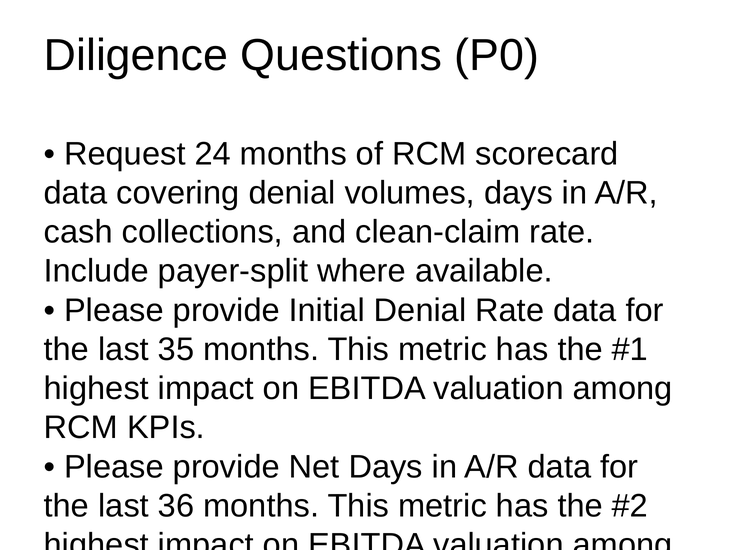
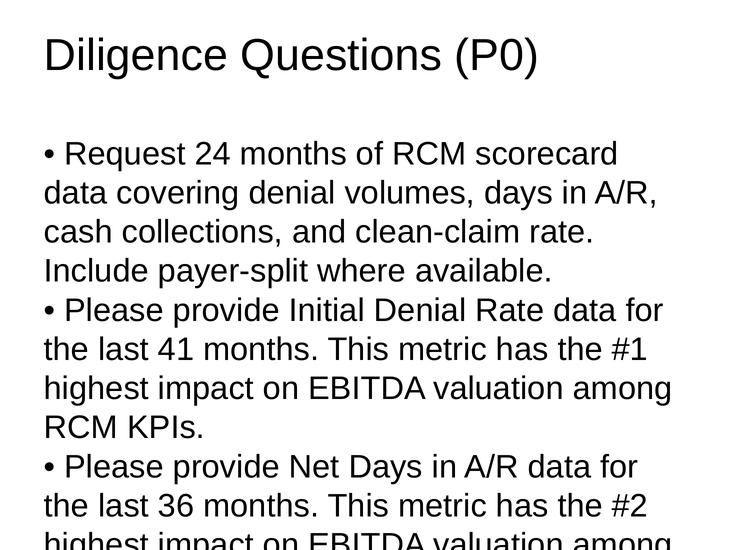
35: 35 -> 41
